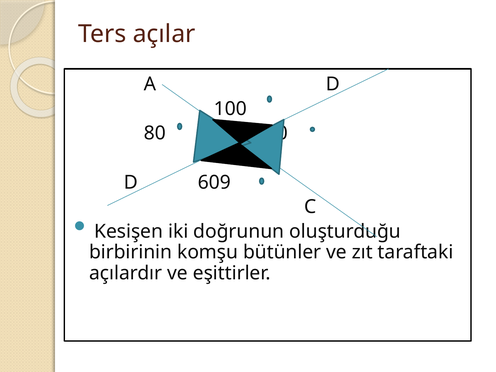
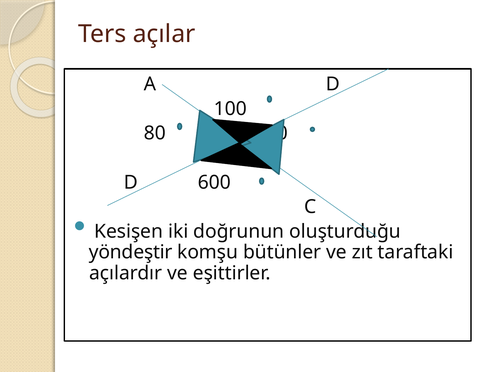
609: 609 -> 600
birbirinin: birbirinin -> yöndeştir
